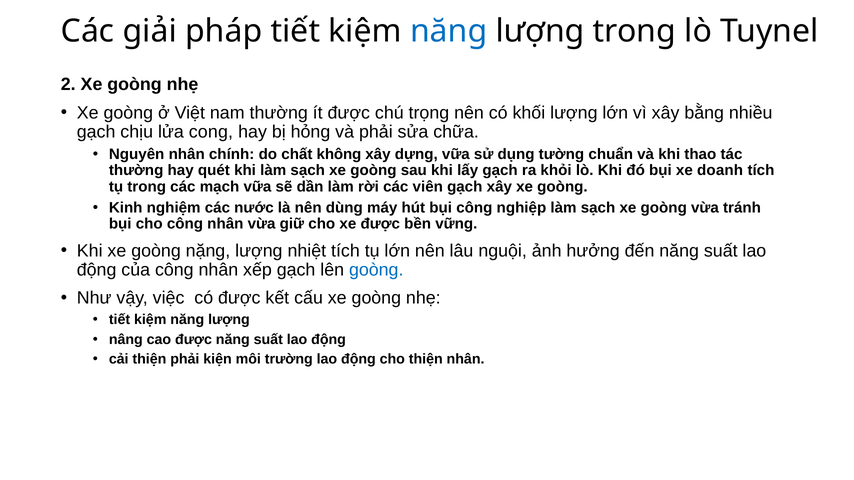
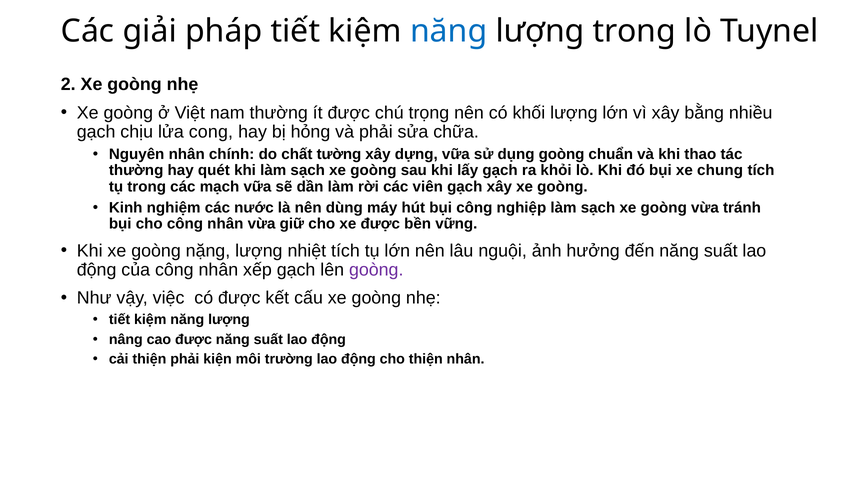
không: không -> tường
dụng tường: tường -> goòng
doanh: doanh -> chung
goòng at (376, 270) colour: blue -> purple
